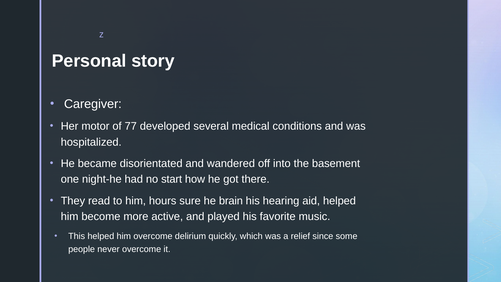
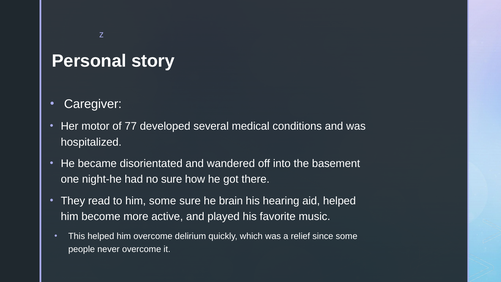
no start: start -> sure
him hours: hours -> some
